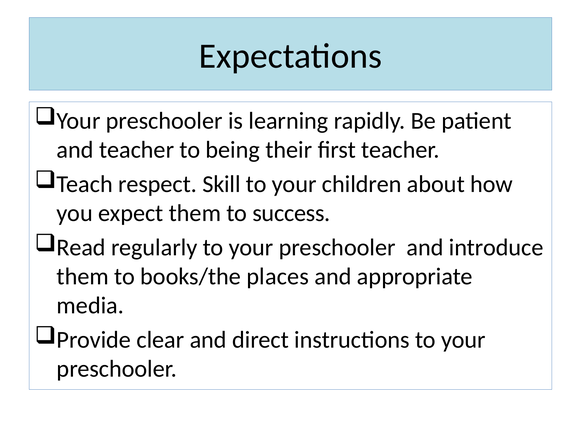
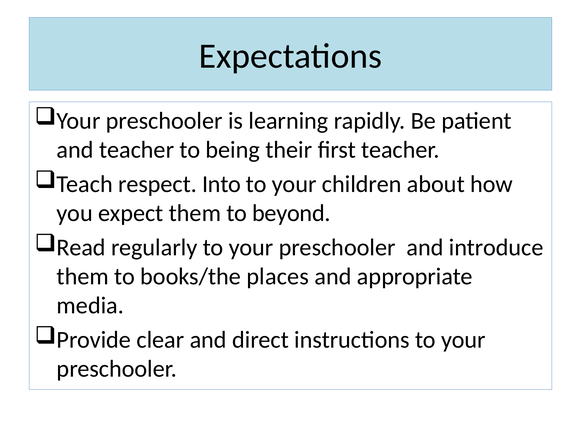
Skill: Skill -> Into
success: success -> beyond
